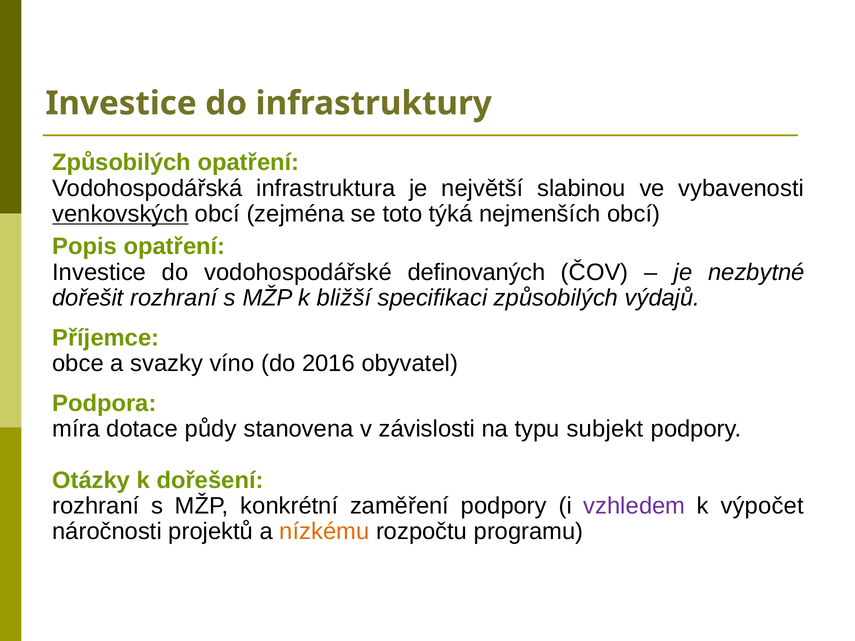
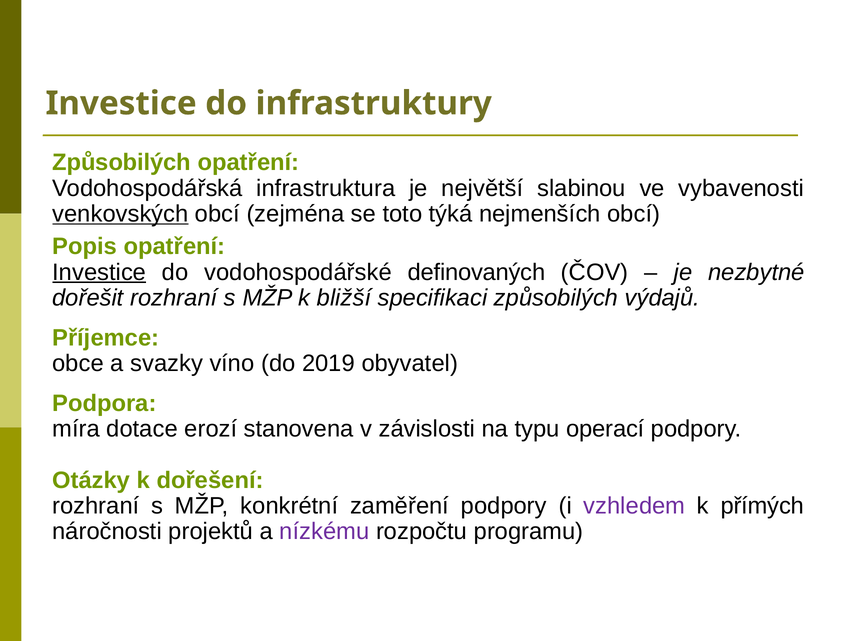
Investice at (99, 272) underline: none -> present
2016: 2016 -> 2019
půdy: půdy -> erozí
subjekt: subjekt -> operací
výpočet: výpočet -> přímých
nízkému colour: orange -> purple
